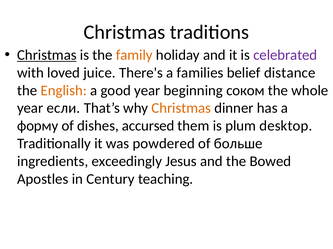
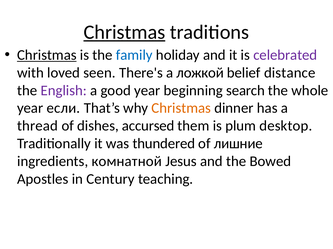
Christmas at (124, 32) underline: none -> present
family colour: orange -> blue
juice: juice -> seen
families: families -> ложкой
English colour: orange -> purple
соком: соком -> search
форму: форму -> thread
powdered: powdered -> thundered
больше: больше -> лишние
exceedingly: exceedingly -> комнатной
